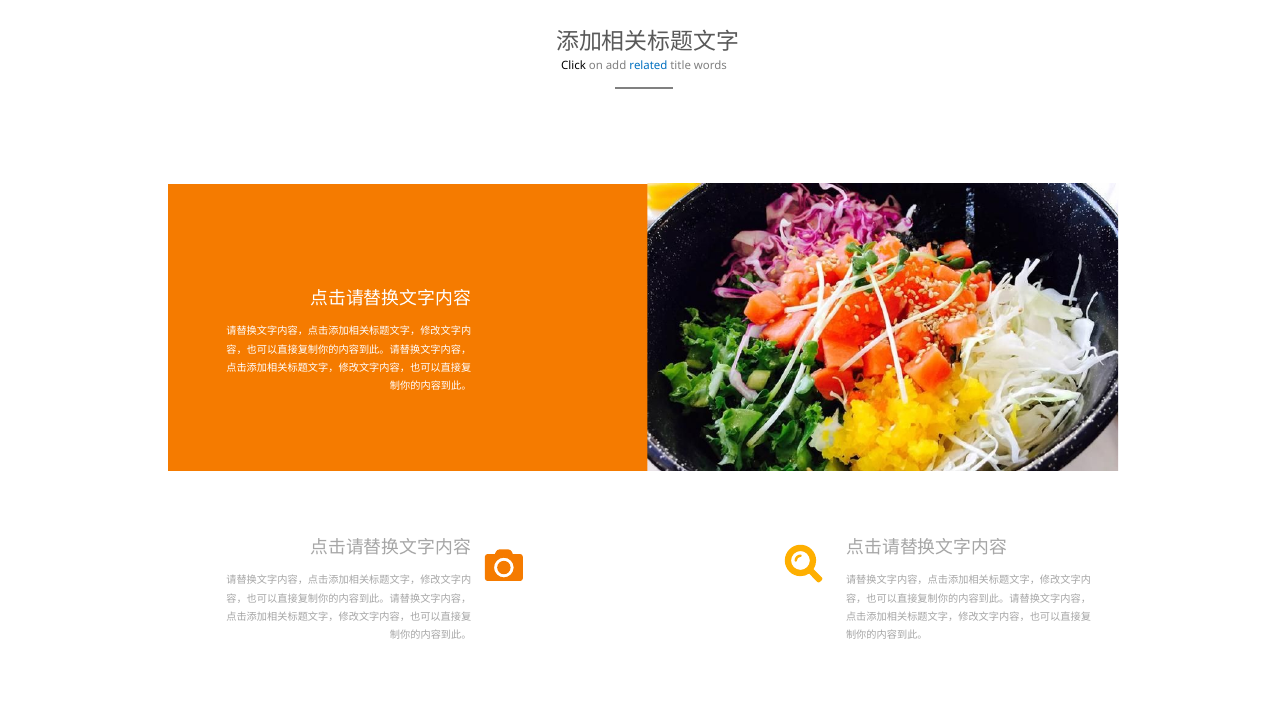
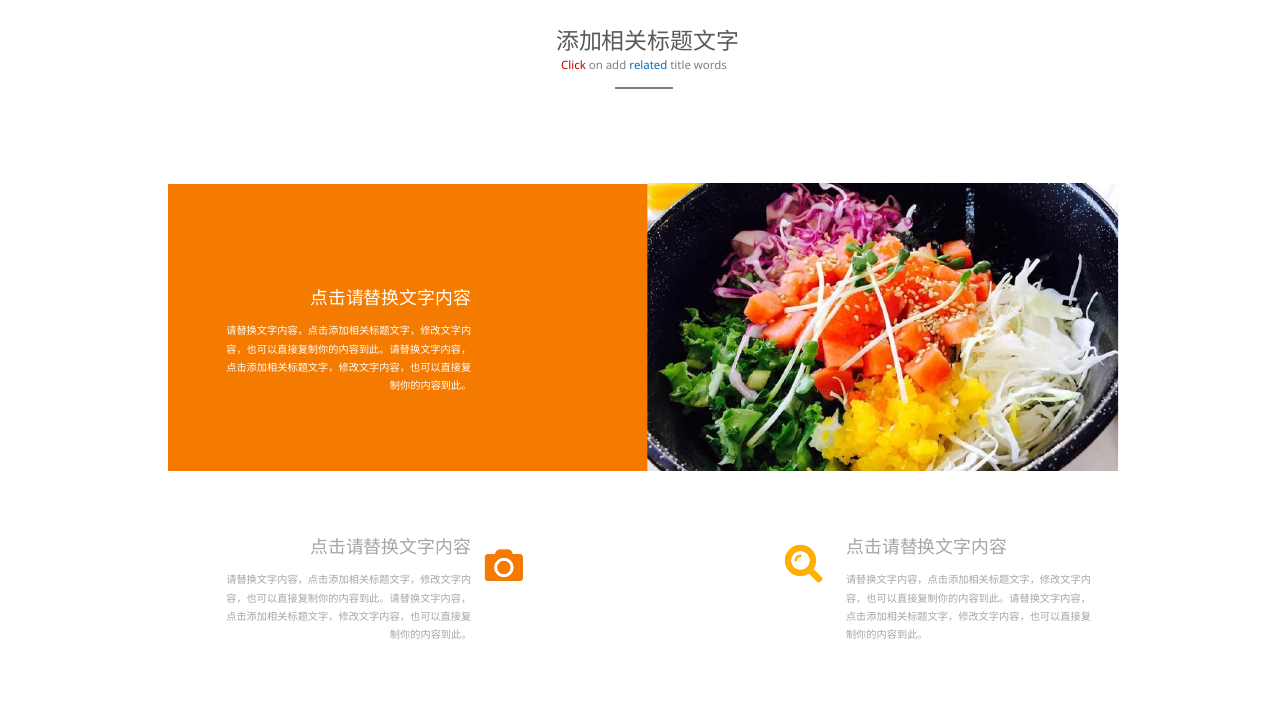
Click colour: black -> red
